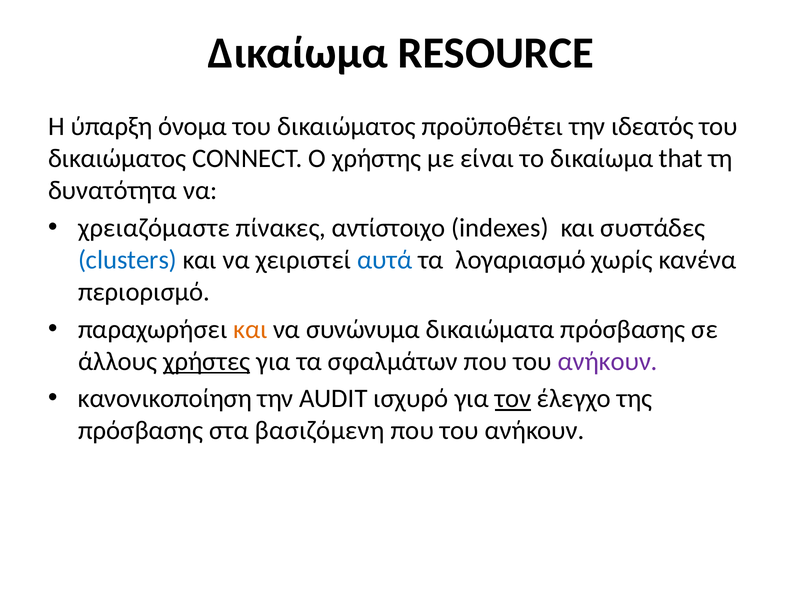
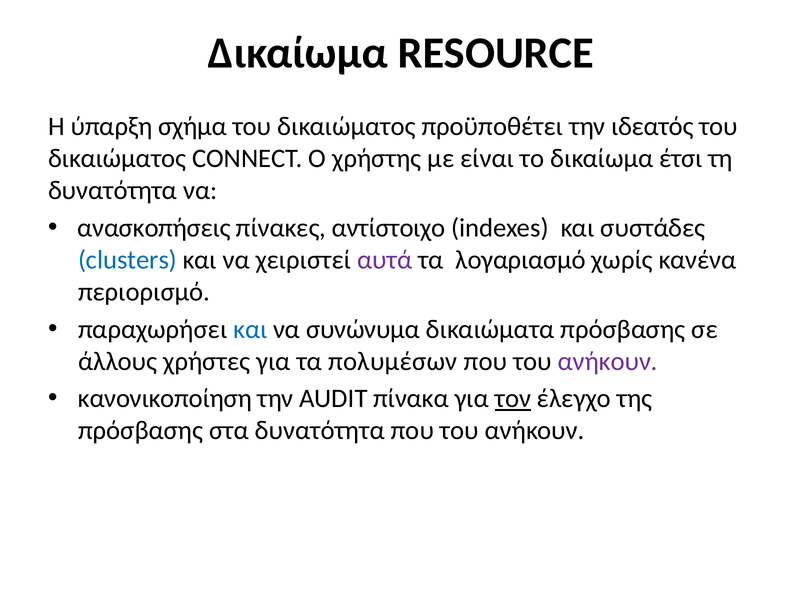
όνομα: όνομα -> σχήμα
that: that -> έτσι
χρειαζόμαστε: χρειαζόμαστε -> ανασκοπήσεις
αυτά colour: blue -> purple
και at (250, 329) colour: orange -> blue
χρήστες underline: present -> none
σφαλμάτων: σφαλμάτων -> πολυμέσων
ισχυρό: ισχυρό -> πίνακα
στα βασιζόμενη: βασιζόμενη -> δυνατότητα
